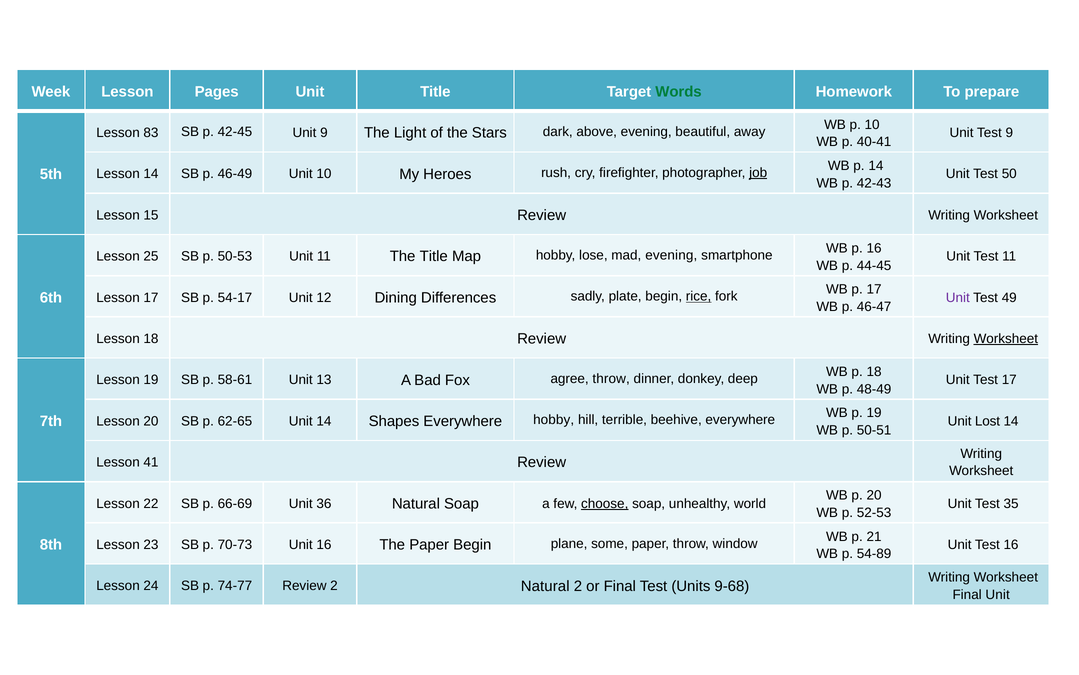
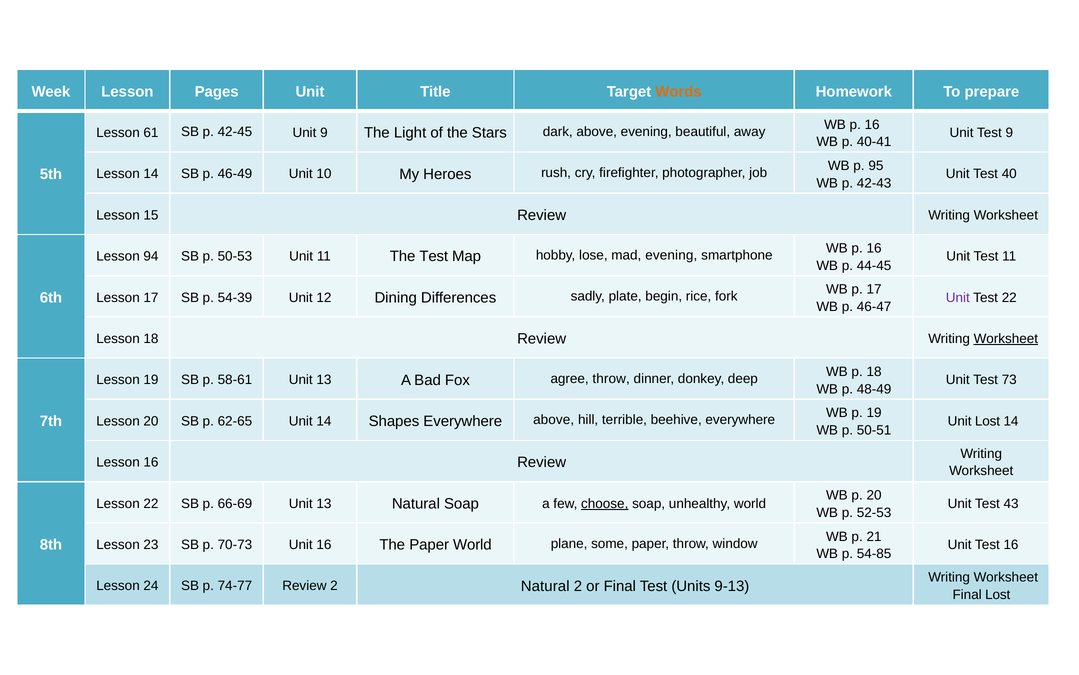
Words colour: green -> orange
10 at (872, 124): 10 -> 16
83: 83 -> 61
p 14: 14 -> 95
job underline: present -> none
50: 50 -> 40
25: 25 -> 94
The Title: Title -> Test
54-17: 54-17 -> 54-39
rice underline: present -> none
Test 49: 49 -> 22
Test 17: 17 -> 73
Everywhere hobby: hobby -> above
Lesson 41: 41 -> 16
66-69 Unit 36: 36 -> 13
35: 35 -> 43
Paper Begin: Begin -> World
54-89: 54-89 -> 54-85
9-68: 9-68 -> 9-13
Final Unit: Unit -> Lost
